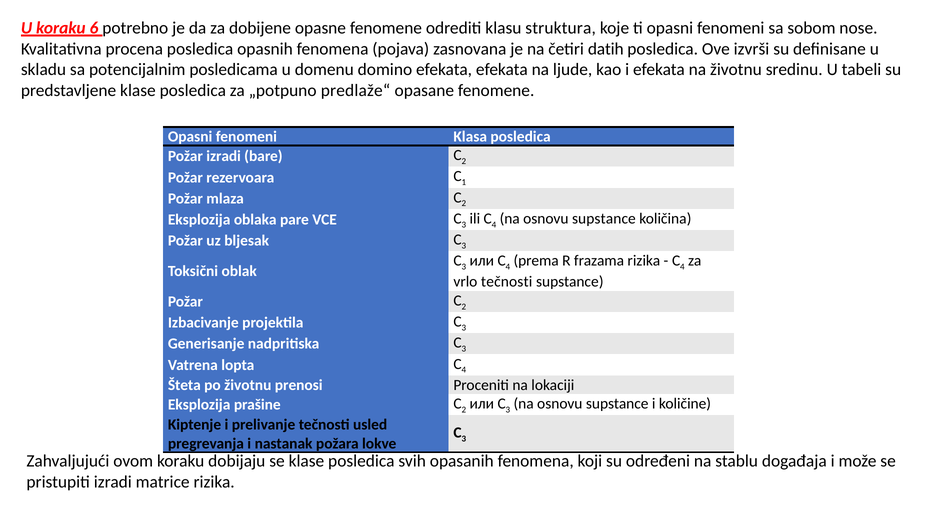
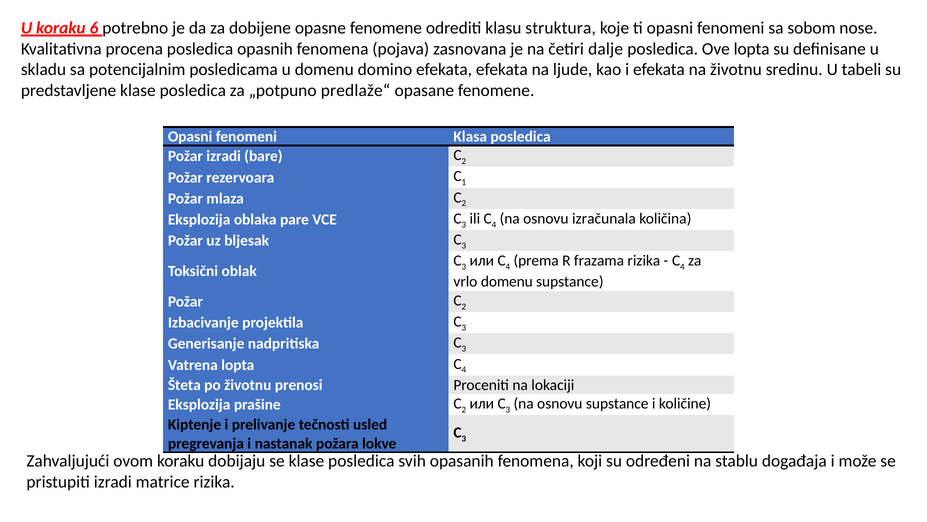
datih: datih -> dalje
Ove izvrši: izvrši -> lopta
supstance at (604, 218): supstance -> izračunala
vrlo tečnosti: tečnosti -> domenu
